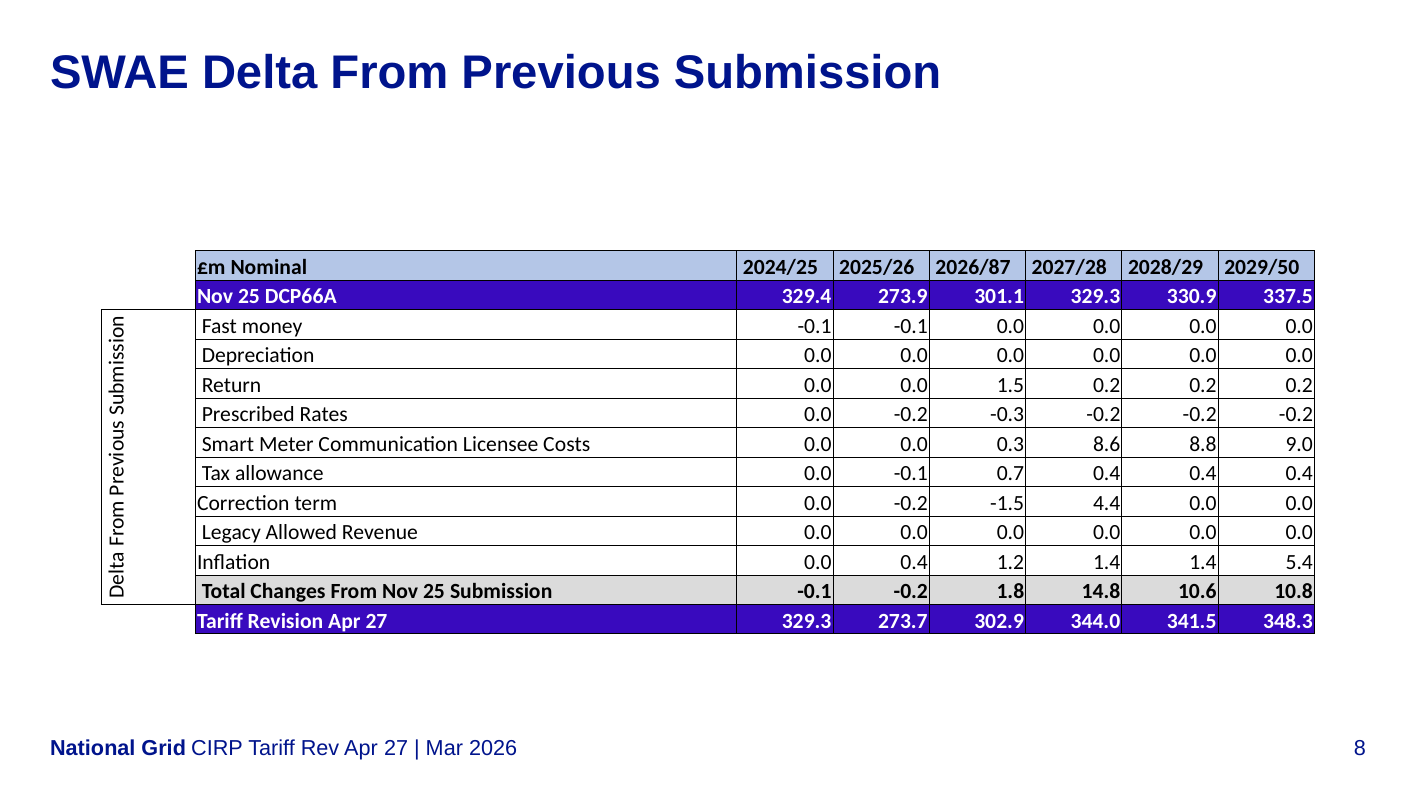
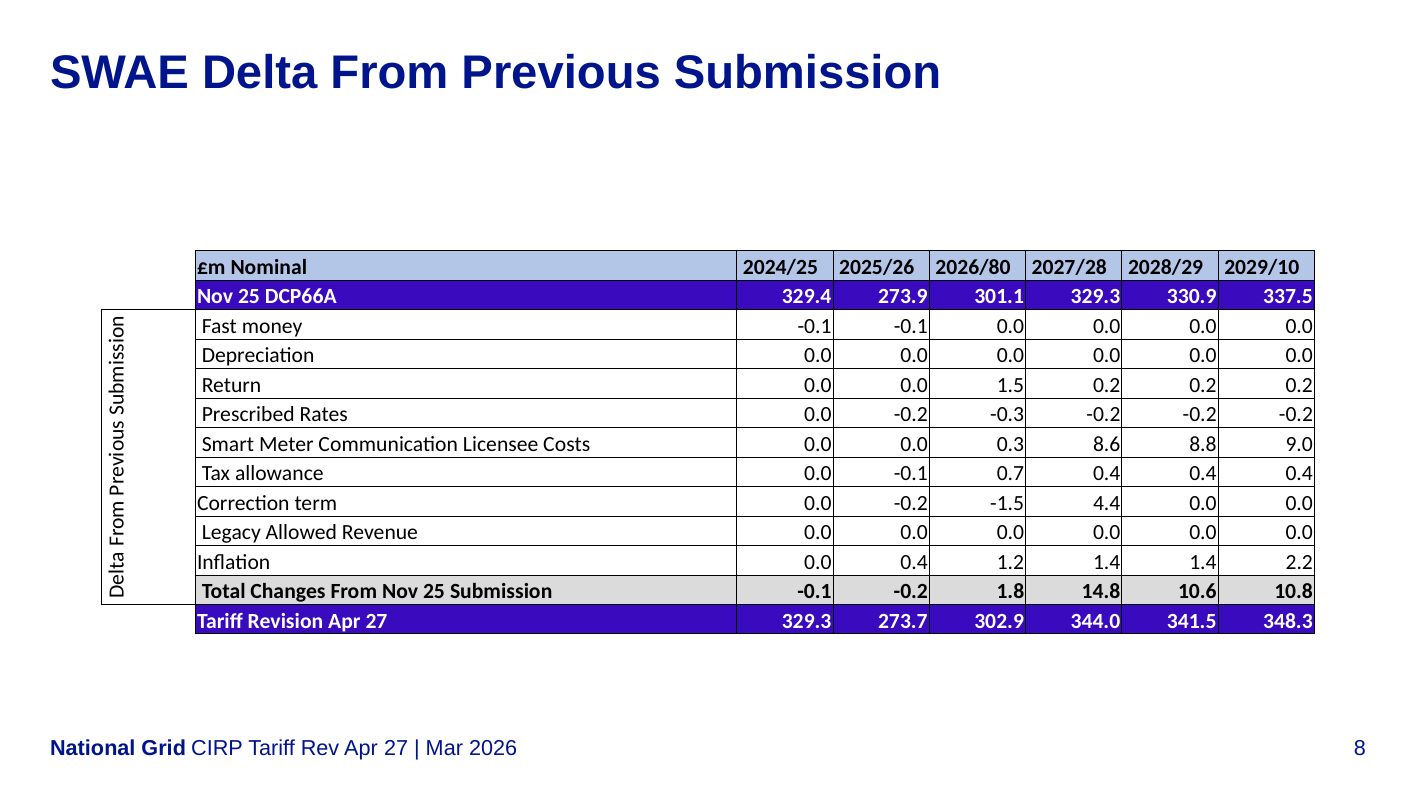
2026/87: 2026/87 -> 2026/80
2029/50: 2029/50 -> 2029/10
5.4: 5.4 -> 2.2
